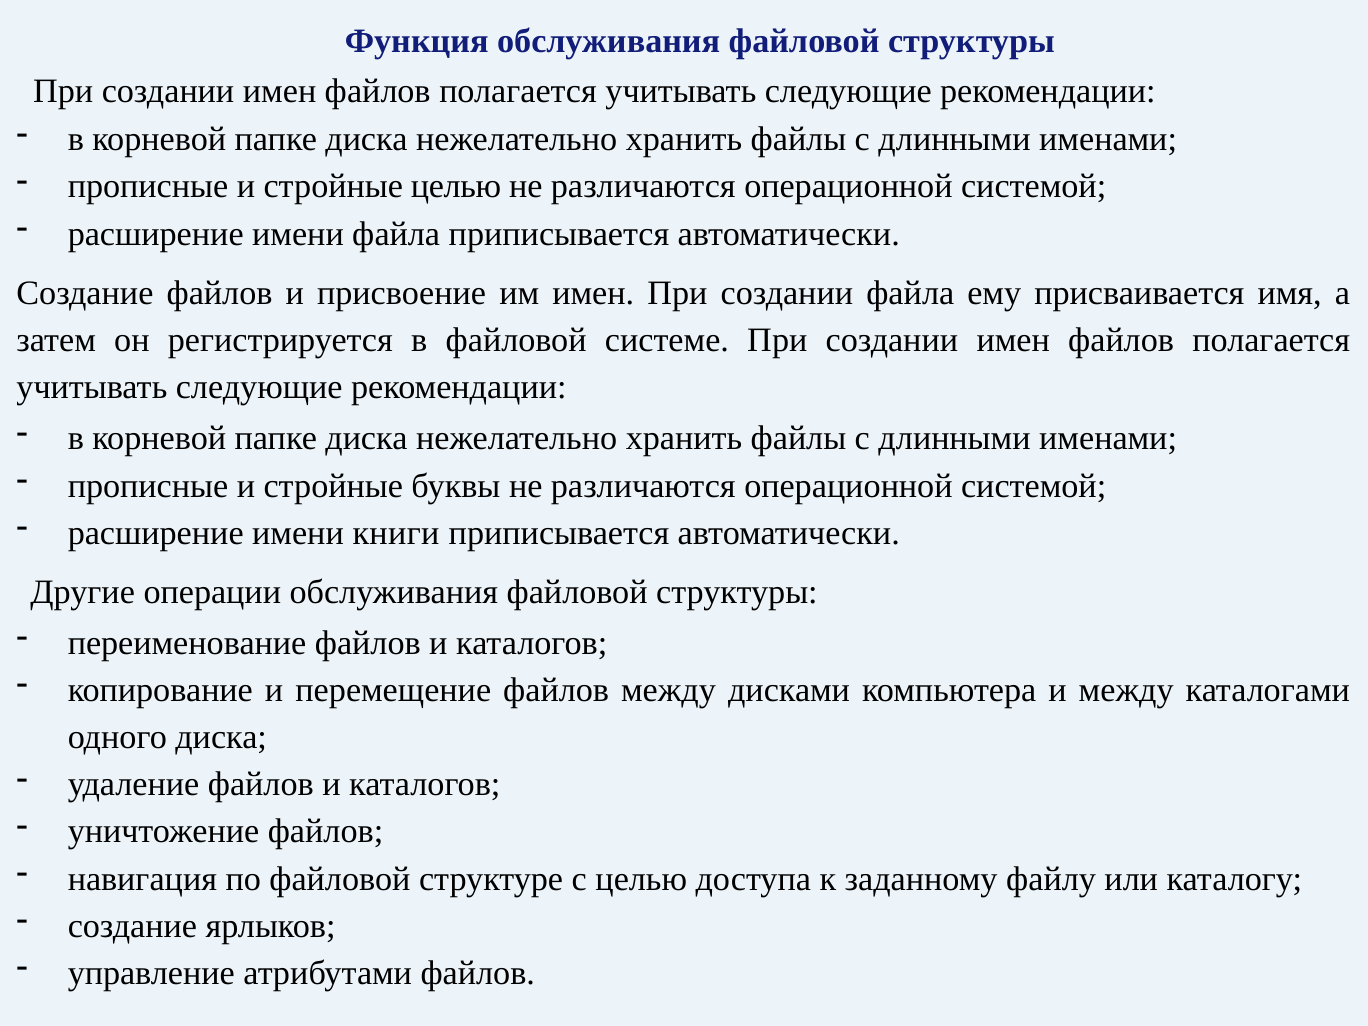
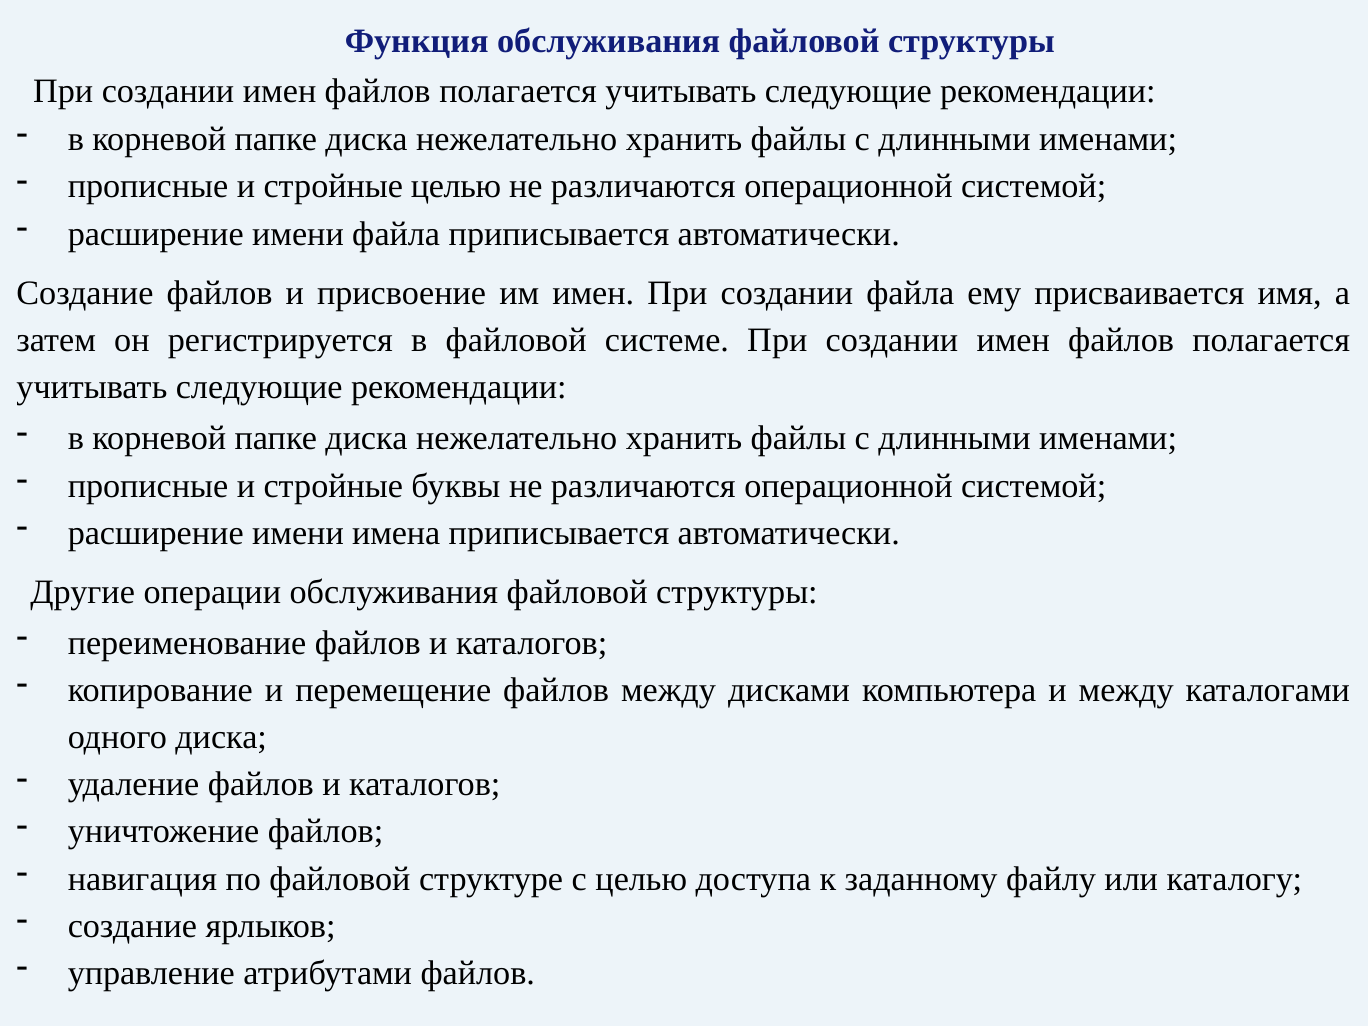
книги: книги -> имена
